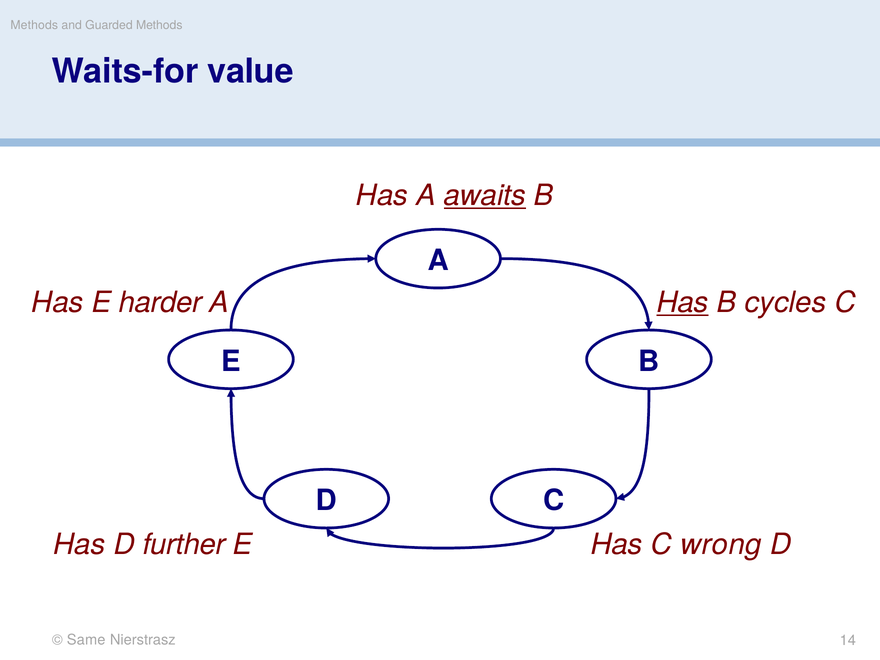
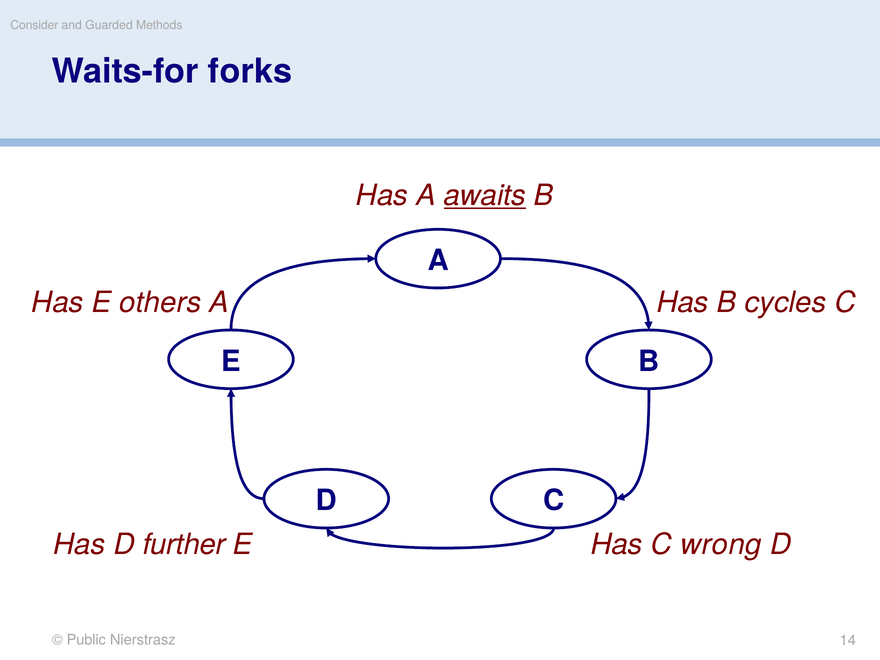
Methods at (34, 25): Methods -> Consider
value: value -> forks
harder: harder -> others
Has at (683, 303) underline: present -> none
Same: Same -> Public
